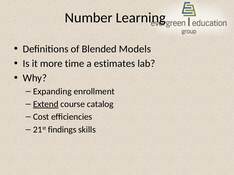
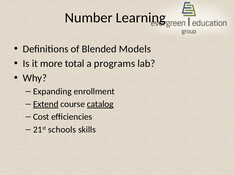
time: time -> total
estimates: estimates -> programs
catalog underline: none -> present
findings: findings -> schools
